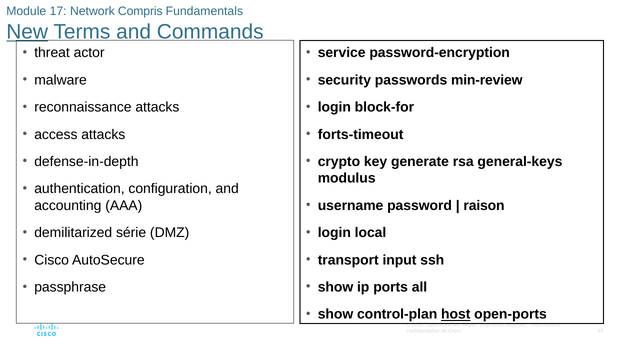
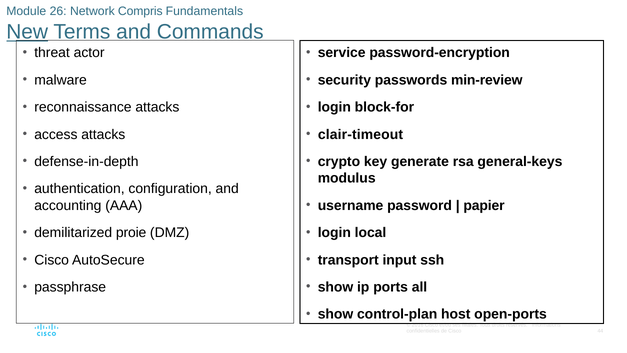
17: 17 -> 26
forts-timeout: forts-timeout -> clair-timeout
raison: raison -> papier
série: série -> proie
host underline: present -> none
